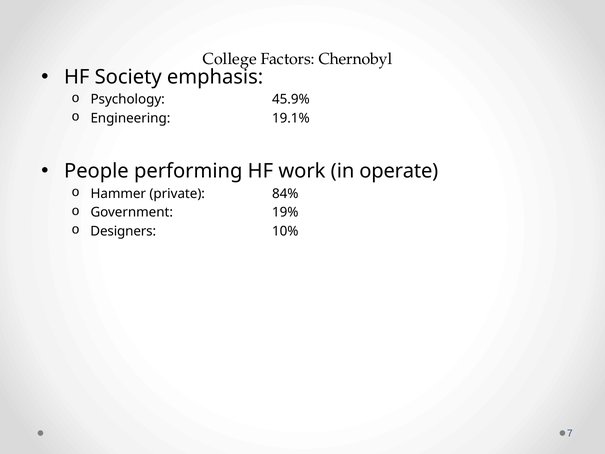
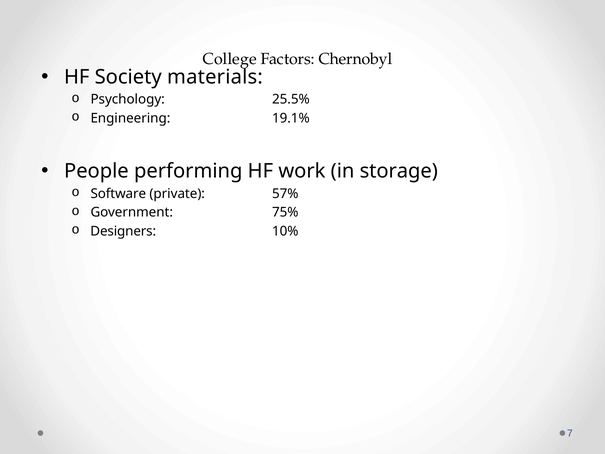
emphasis: emphasis -> materials
45.9%: 45.9% -> 25.5%
operate: operate -> storage
Hammer: Hammer -> Software
84%: 84% -> 57%
19%: 19% -> 75%
